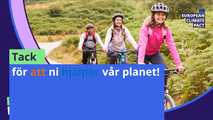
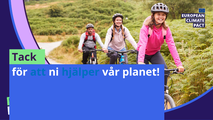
att colour: orange -> blue
